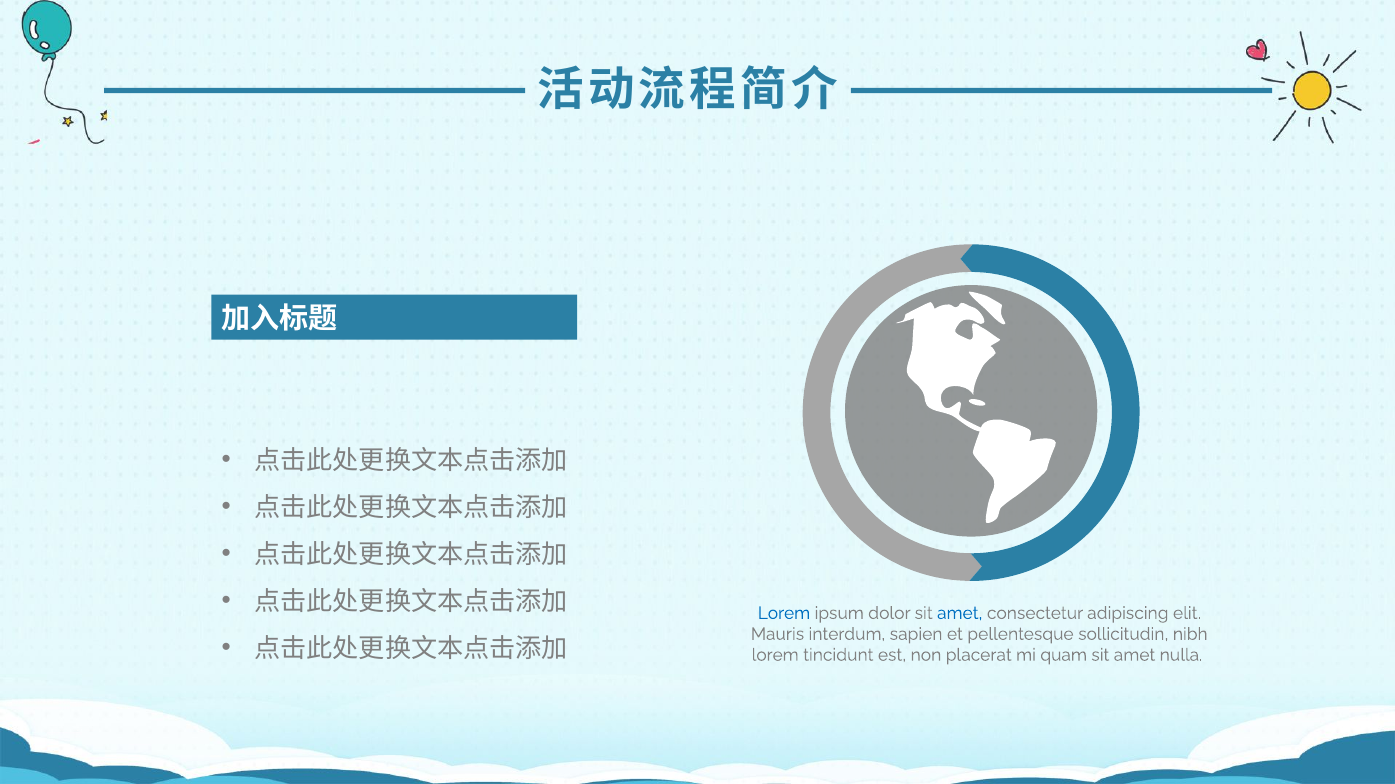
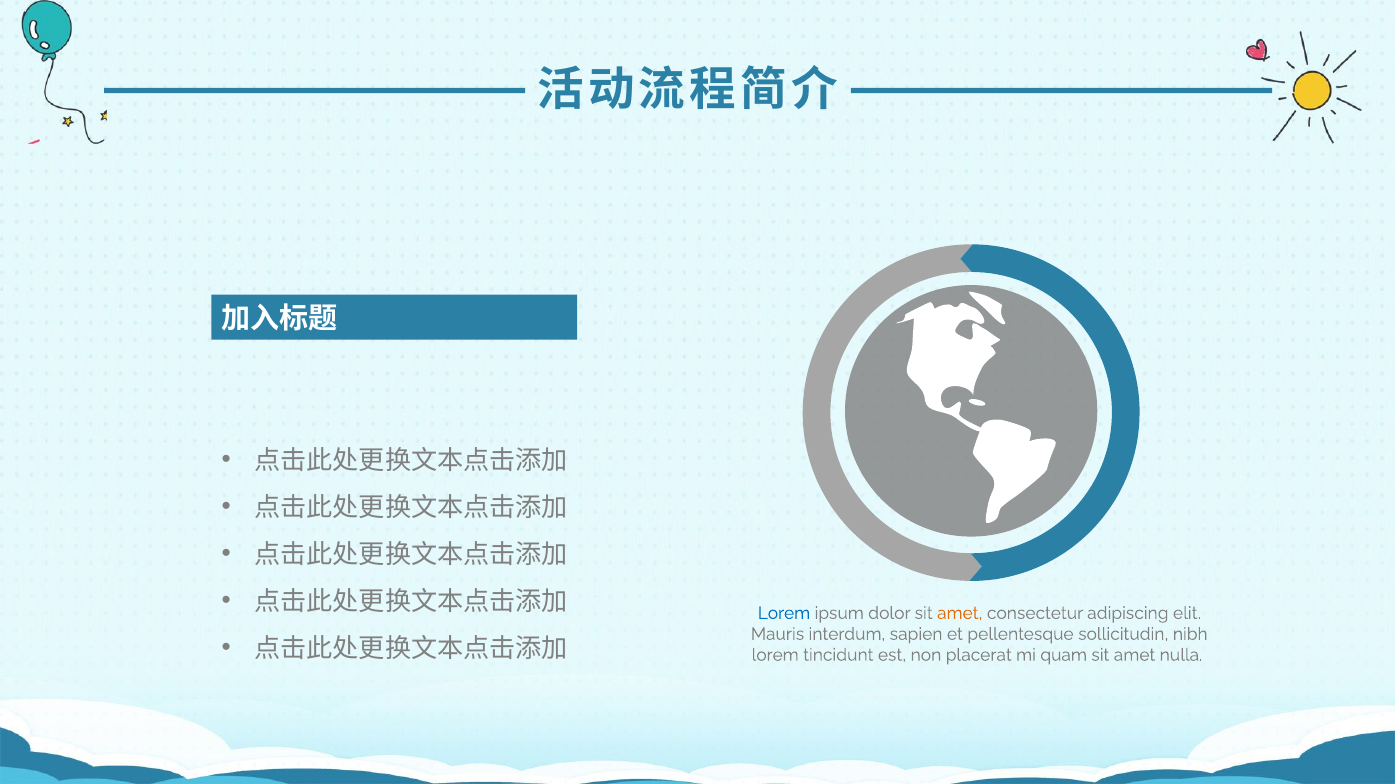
amet at (960, 614) colour: blue -> orange
